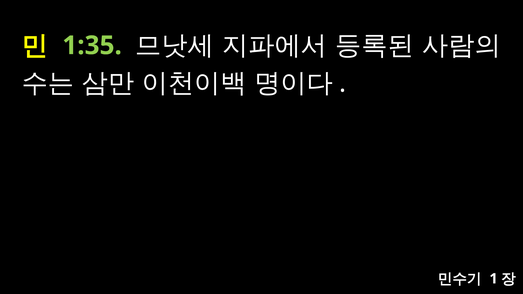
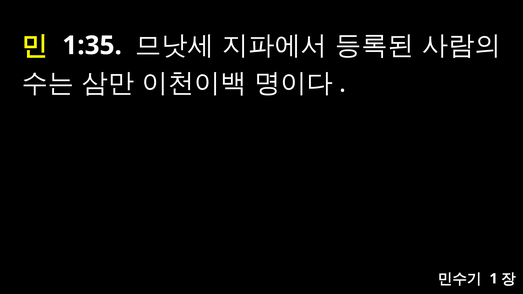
1:35 colour: light green -> white
